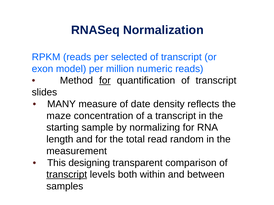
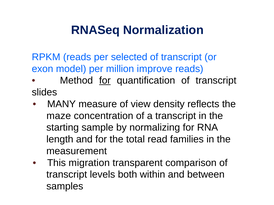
numeric: numeric -> improve
date: date -> view
random: random -> families
designing: designing -> migration
transcript at (67, 175) underline: present -> none
